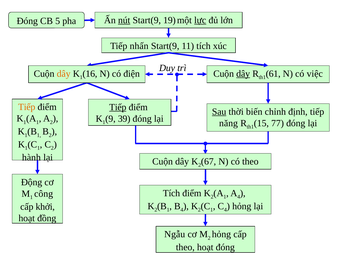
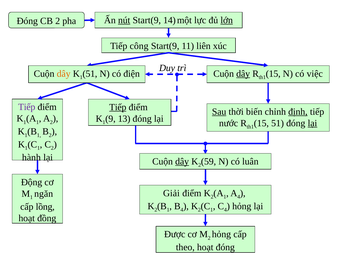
19: 19 -> 14
lực underline: present -> none
lớn underline: none -> present
CB 5: 5 -> 2
nhấn: nhấn -> công
11 tích: tích -> liên
16 at (90, 74): 16 -> 51
61 at (273, 74): 61 -> 15
Tiếp at (27, 107) colour: orange -> purple
định underline: none -> present
39: 39 -> 13
năng: năng -> nước
77 at (278, 123): 77 -> 51
lại at (312, 123) underline: none -> present
dây at (182, 161) underline: none -> present
67: 67 -> 59
có theo: theo -> luân
Tích at (171, 193): Tích -> Giải
công: công -> ngăn
khởi: khởi -> lồng
Ngẫu: Ngẫu -> Được
